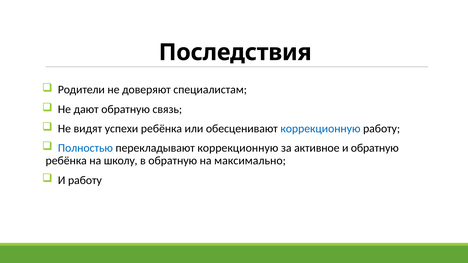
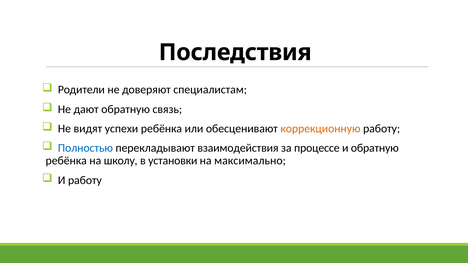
коррекционную at (320, 129) colour: blue -> orange
перекладывают коррекционную: коррекционную -> взаимодействия
активное: активное -> процессе
в обратную: обратную -> установки
